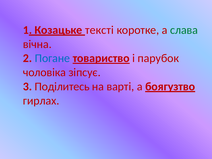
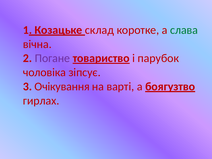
тексті: тексті -> склад
Погане colour: blue -> purple
Поділитесь: Поділитесь -> Очікування
